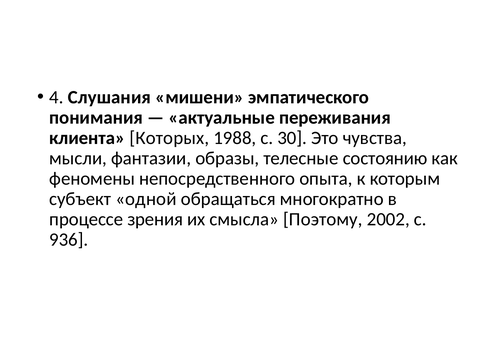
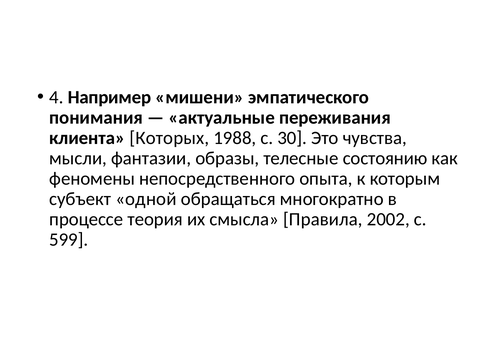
Слушания: Слушания -> Например
зрения: зрения -> теория
Поэтому: Поэтому -> Правила
936: 936 -> 599
